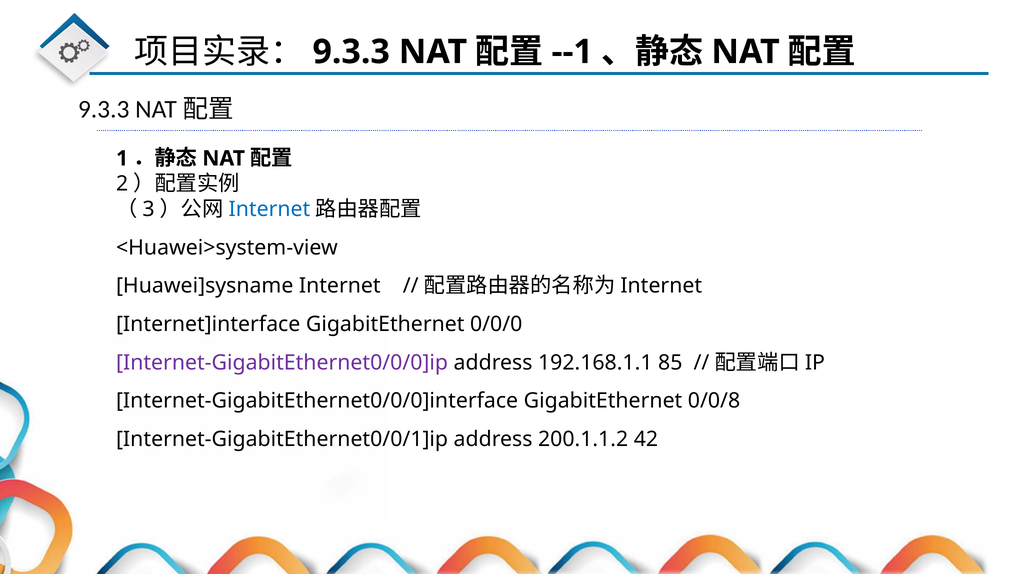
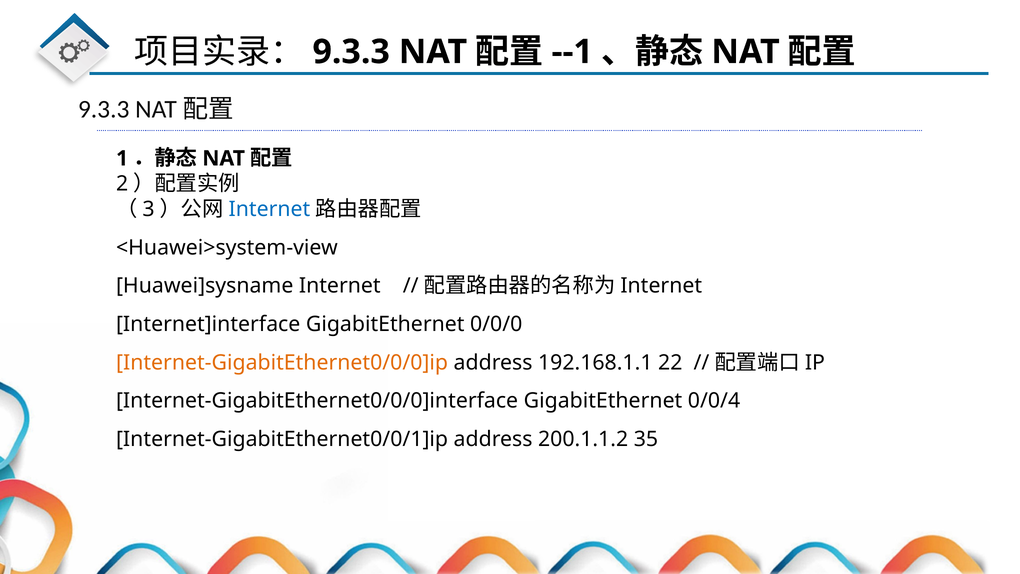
Internet-GigabitEthernet0/0/0]ip colour: purple -> orange
85: 85 -> 22
0/0/8: 0/0/8 -> 0/0/4
42: 42 -> 35
